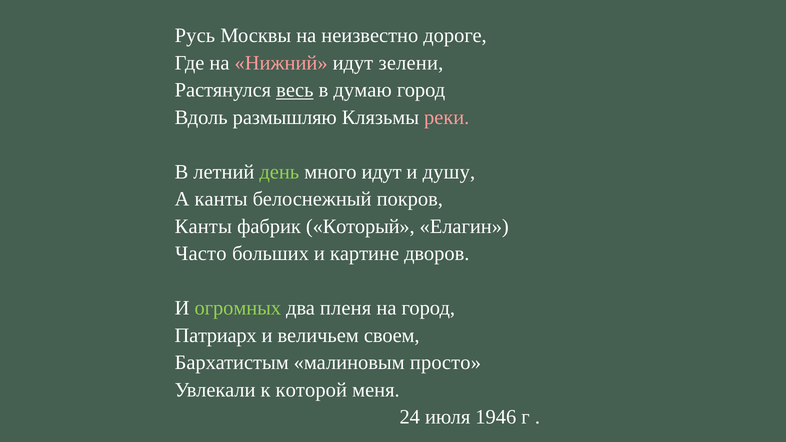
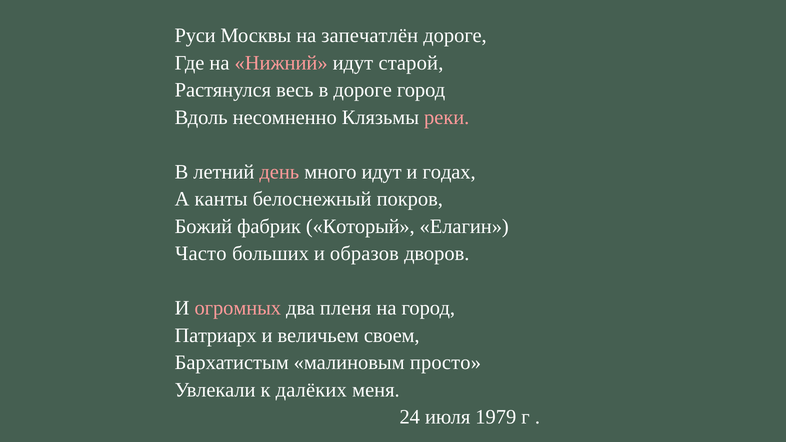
Русь: Русь -> Руси
неизвестно: неизвестно -> запечатлён
зелени: зелени -> старой
весь underline: present -> none
в думаю: думаю -> дороге
размышляю: размышляю -> несомненно
день colour: light green -> pink
душу: душу -> годах
Канты at (203, 226): Канты -> Божий
картине: картине -> образов
огромных colour: light green -> pink
которой: которой -> далёких
1946: 1946 -> 1979
